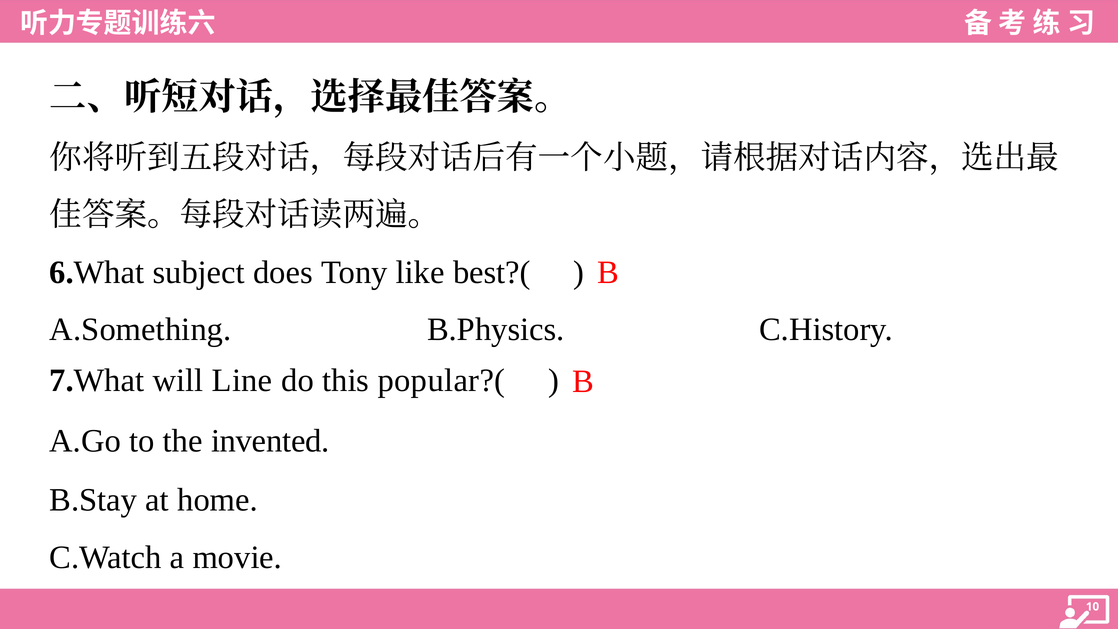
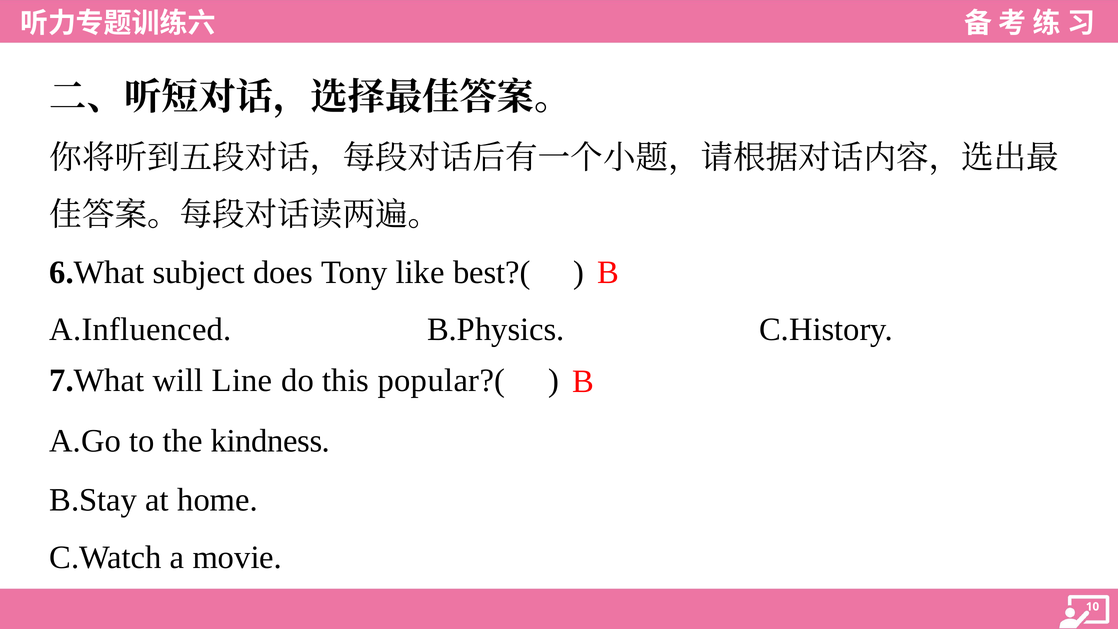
A.Something: A.Something -> A.Influenced
invented: invented -> kindness
